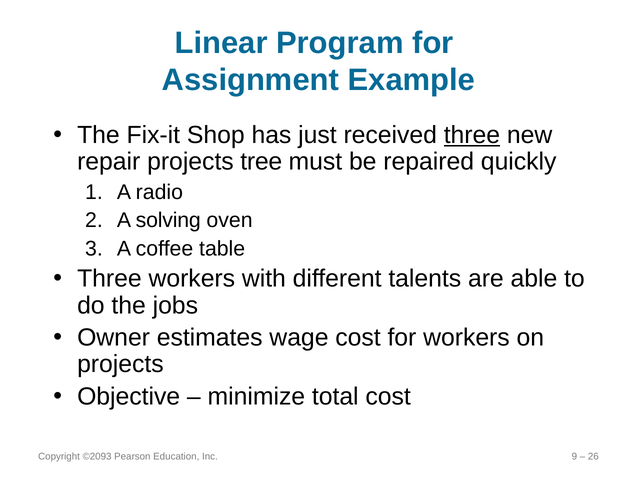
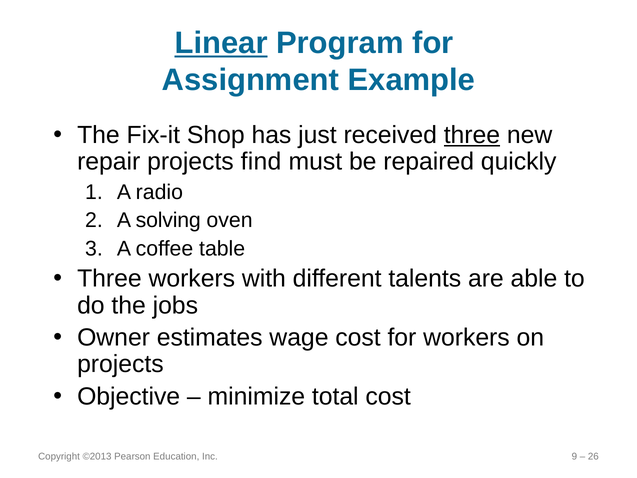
Linear underline: none -> present
tree: tree -> find
©2093: ©2093 -> ©2013
